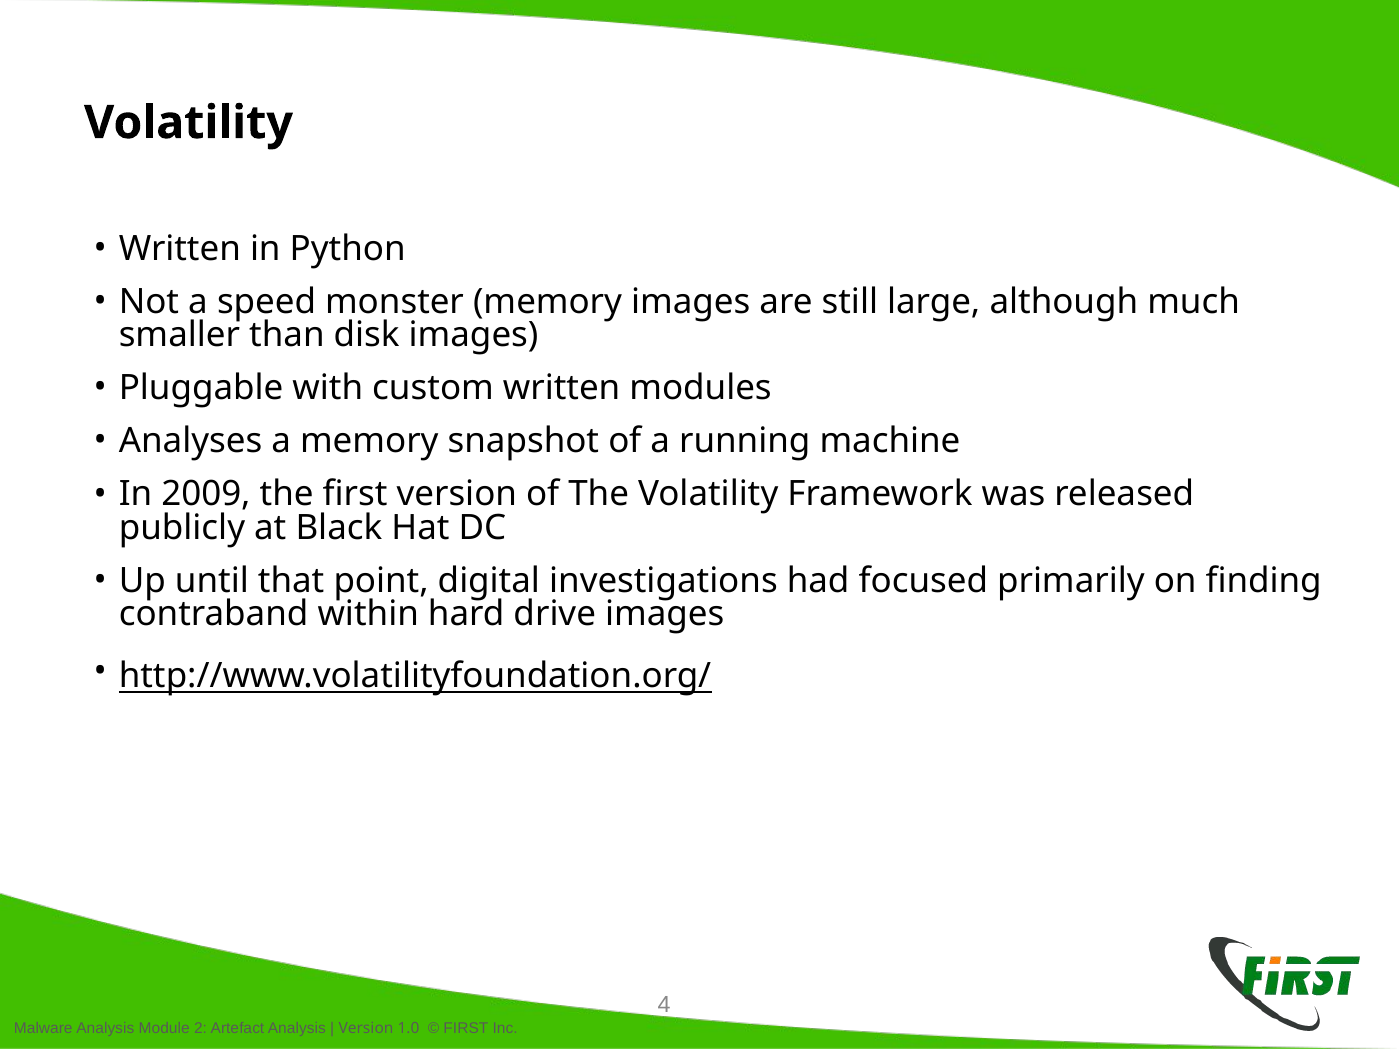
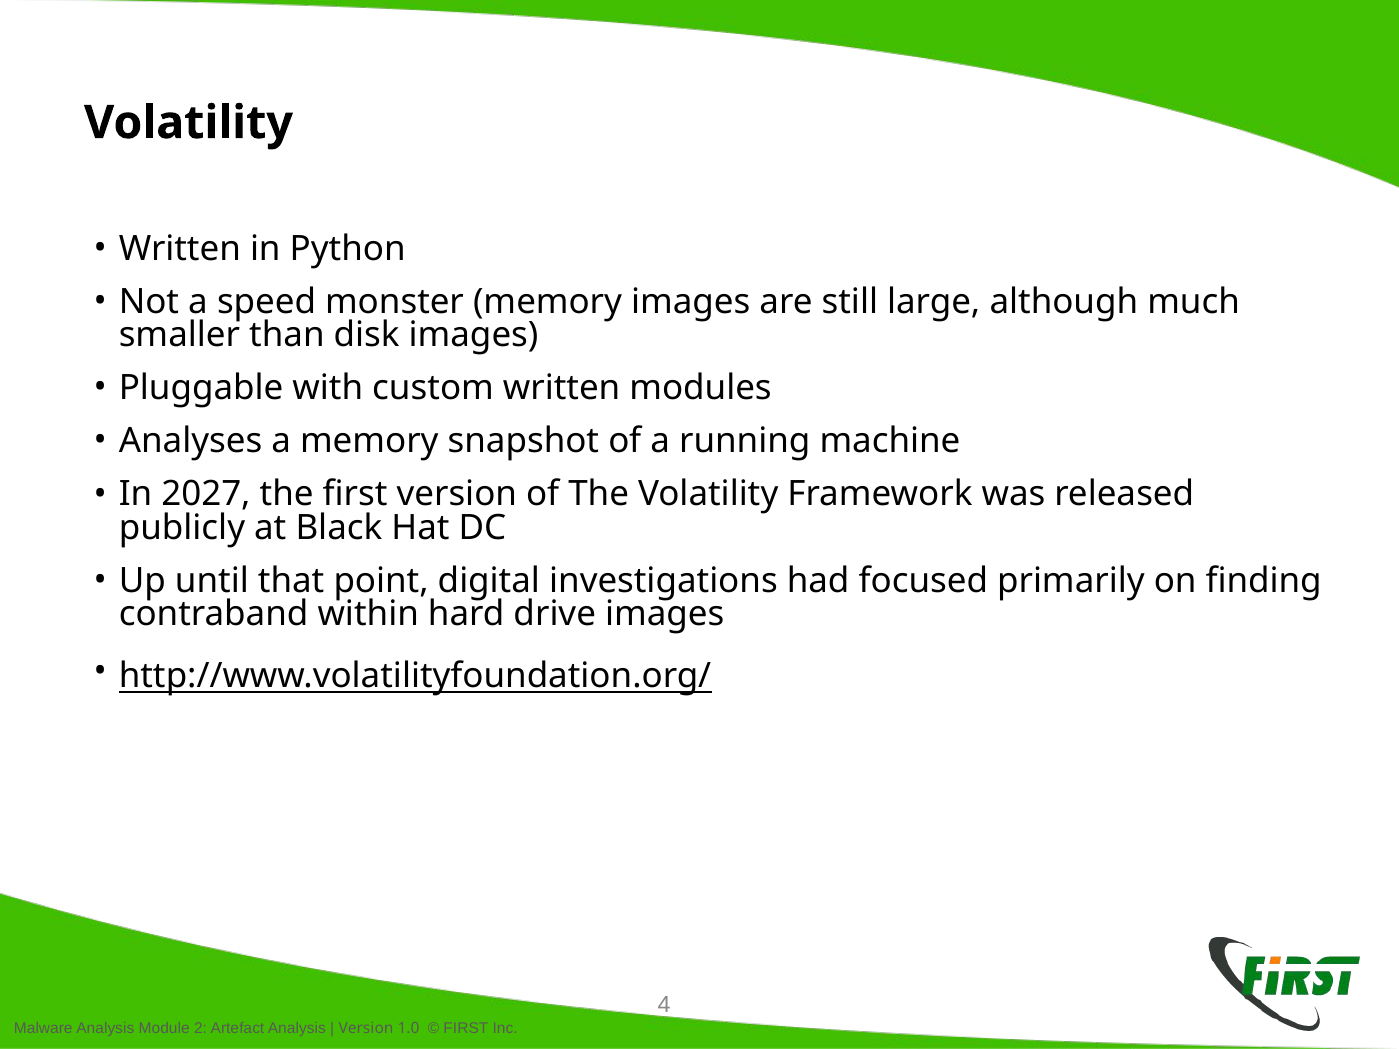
2009: 2009 -> 2027
